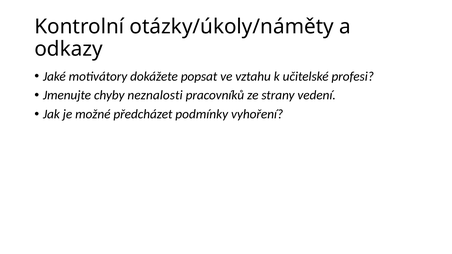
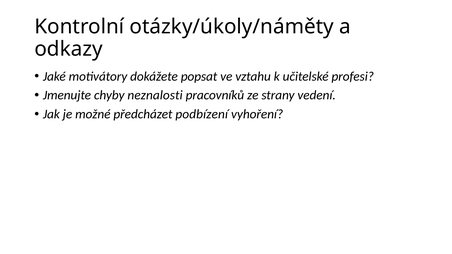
podmínky: podmínky -> podbízení
